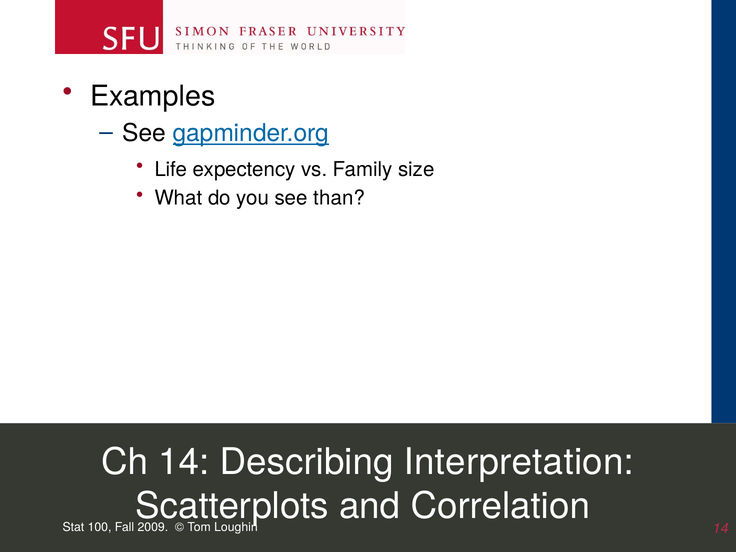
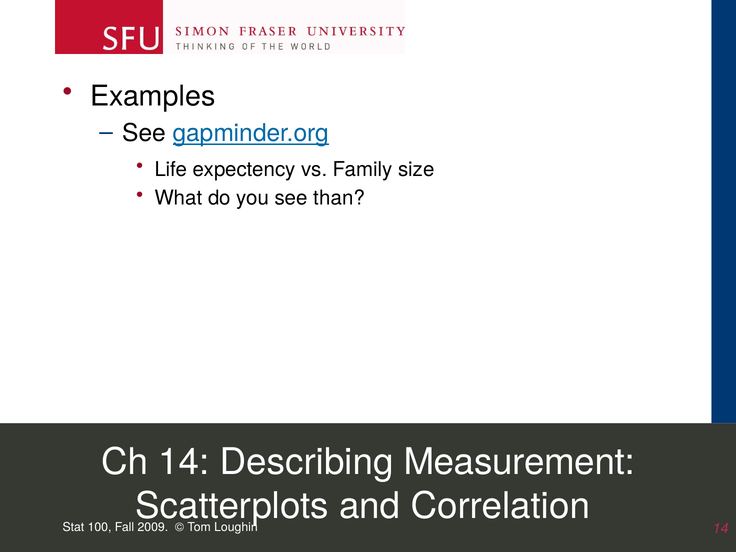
Interpretation: Interpretation -> Measurement
